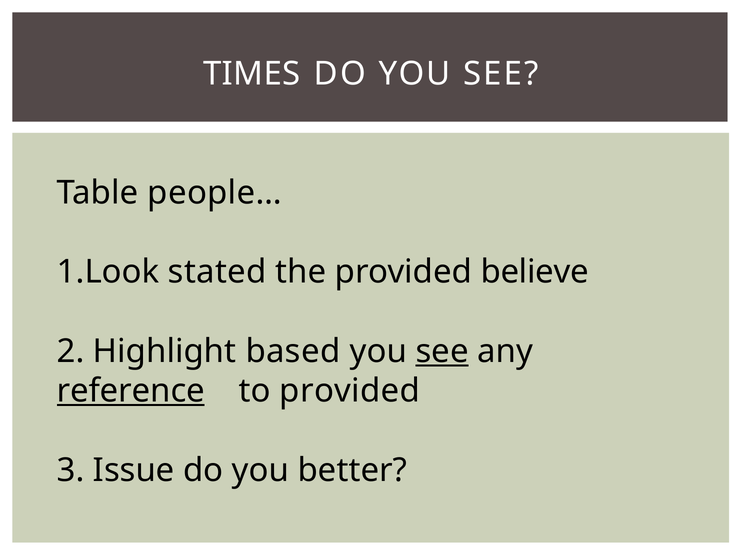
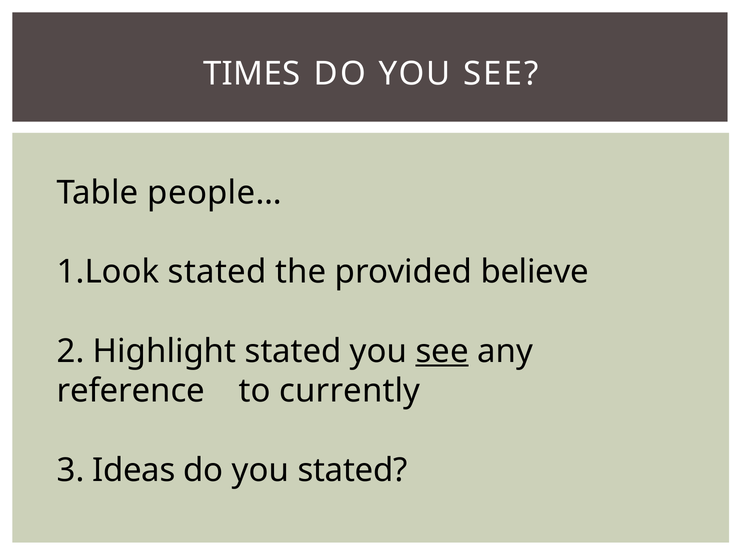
Highlight based: based -> stated
reference underline: present -> none
to provided: provided -> currently
Issue: Issue -> Ideas
you better: better -> stated
